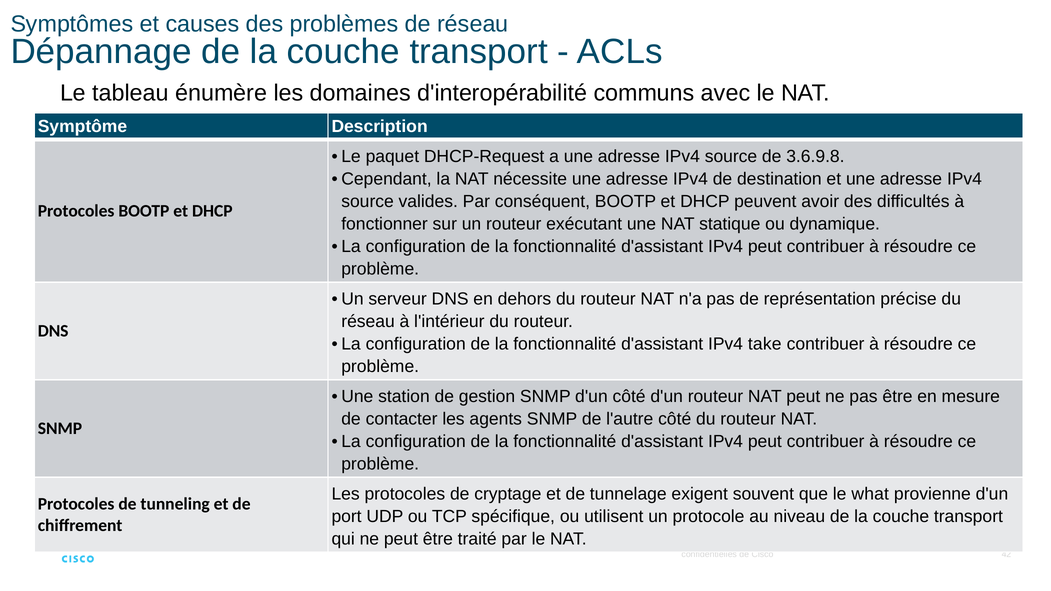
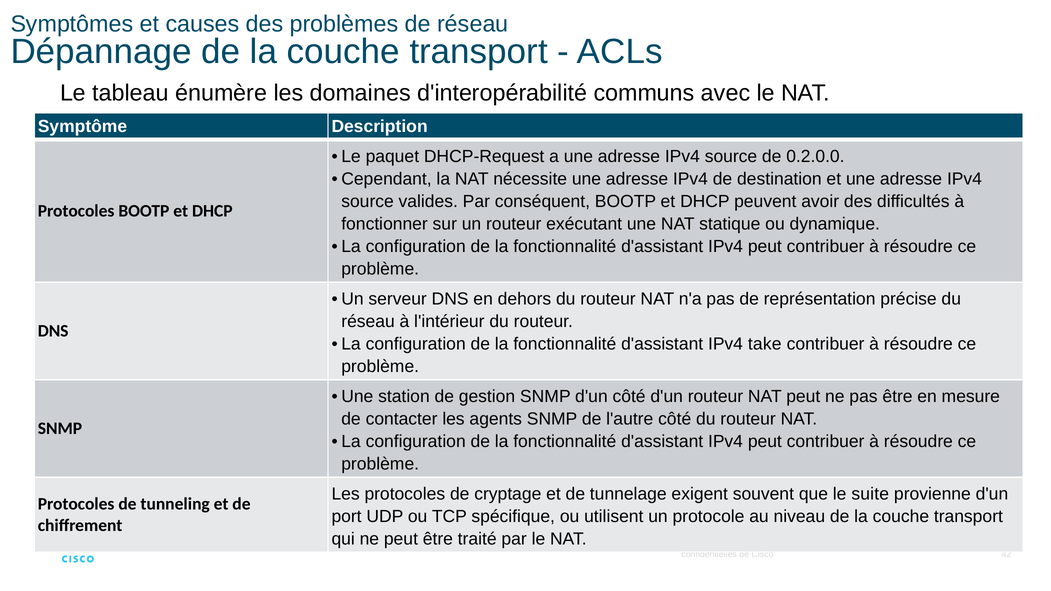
3.6.9.8: 3.6.9.8 -> 0.2.0.0
what: what -> suite
